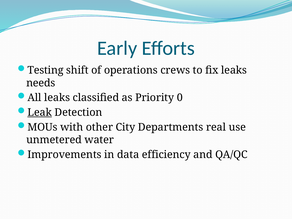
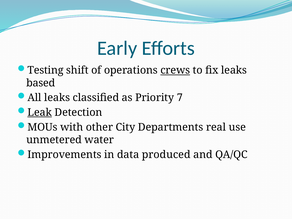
crews underline: none -> present
needs: needs -> based
0: 0 -> 7
efficiency: efficiency -> produced
